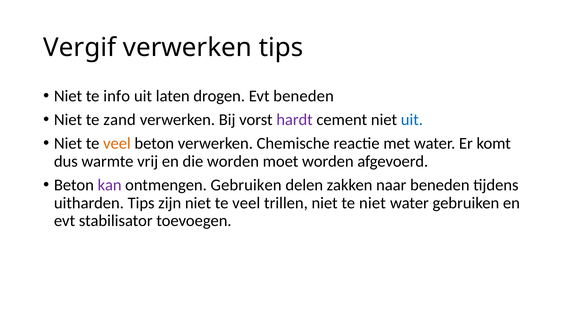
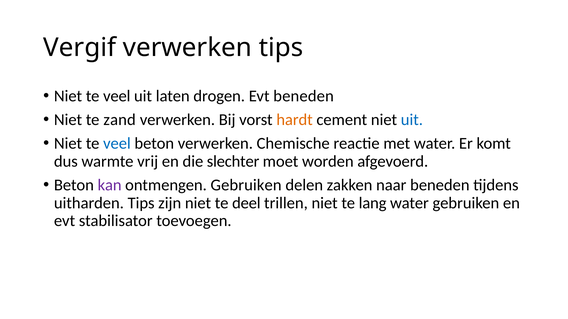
info at (117, 96): info -> veel
hardt colour: purple -> orange
veel at (117, 144) colour: orange -> blue
die worden: worden -> slechter
zijn niet te veel: veel -> deel
te niet: niet -> lang
